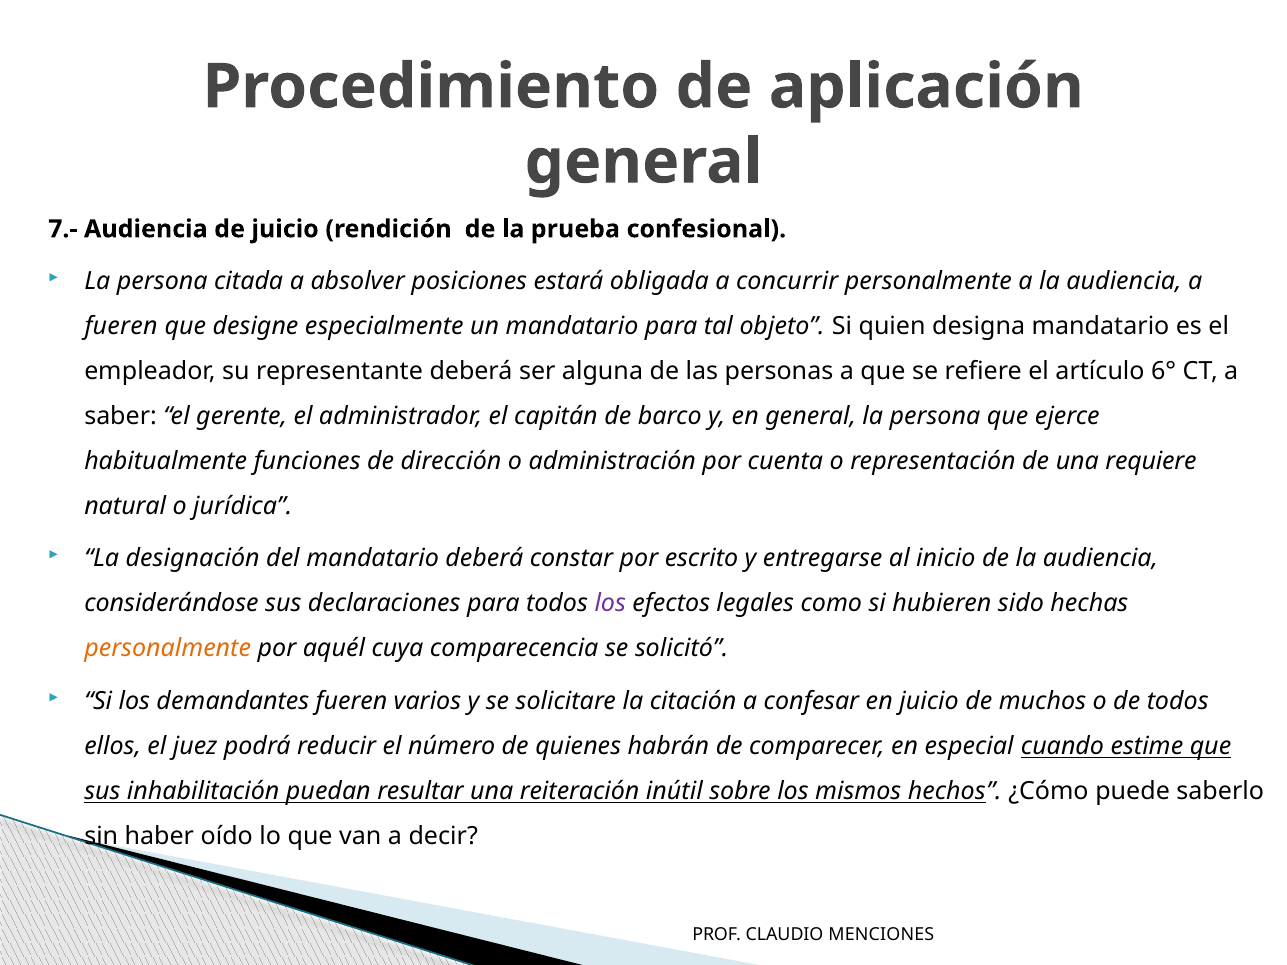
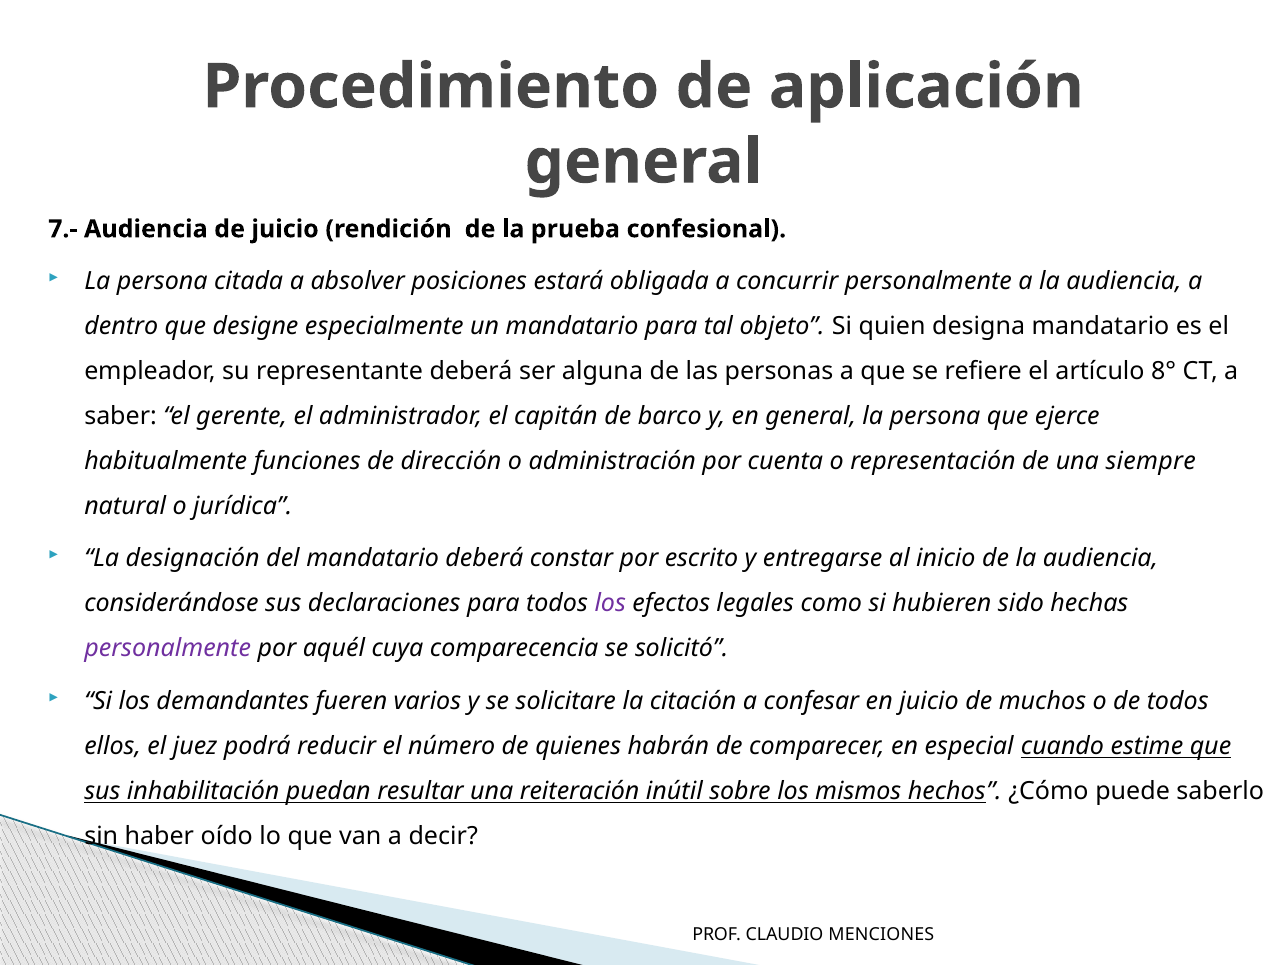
fueren at (121, 326): fueren -> dentro
6°: 6° -> 8°
requiere: requiere -> siempre
personalmente at (168, 649) colour: orange -> purple
